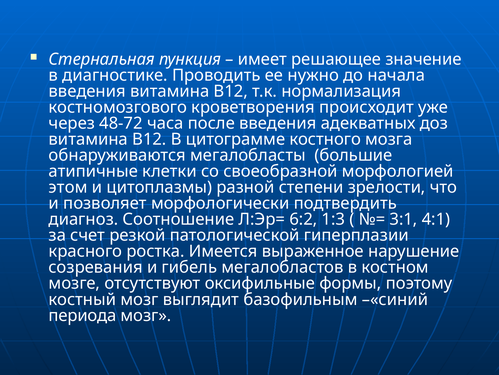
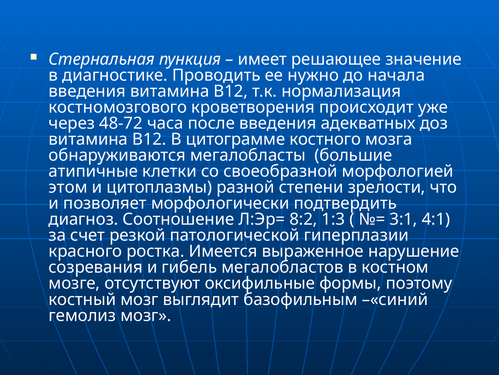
6:2: 6:2 -> 8:2
периода: периода -> гемолиз
